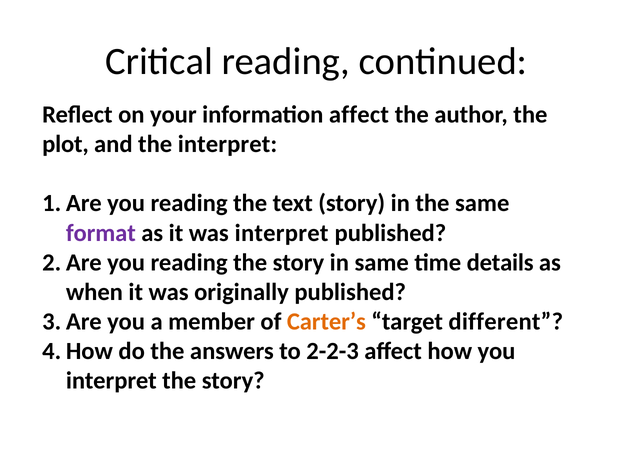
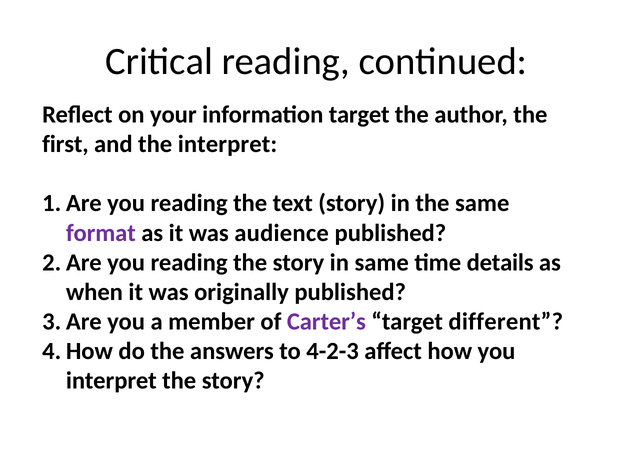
information affect: affect -> target
plot: plot -> first
was interpret: interpret -> audience
Carter’s colour: orange -> purple
2-2-3: 2-2-3 -> 4-2-3
